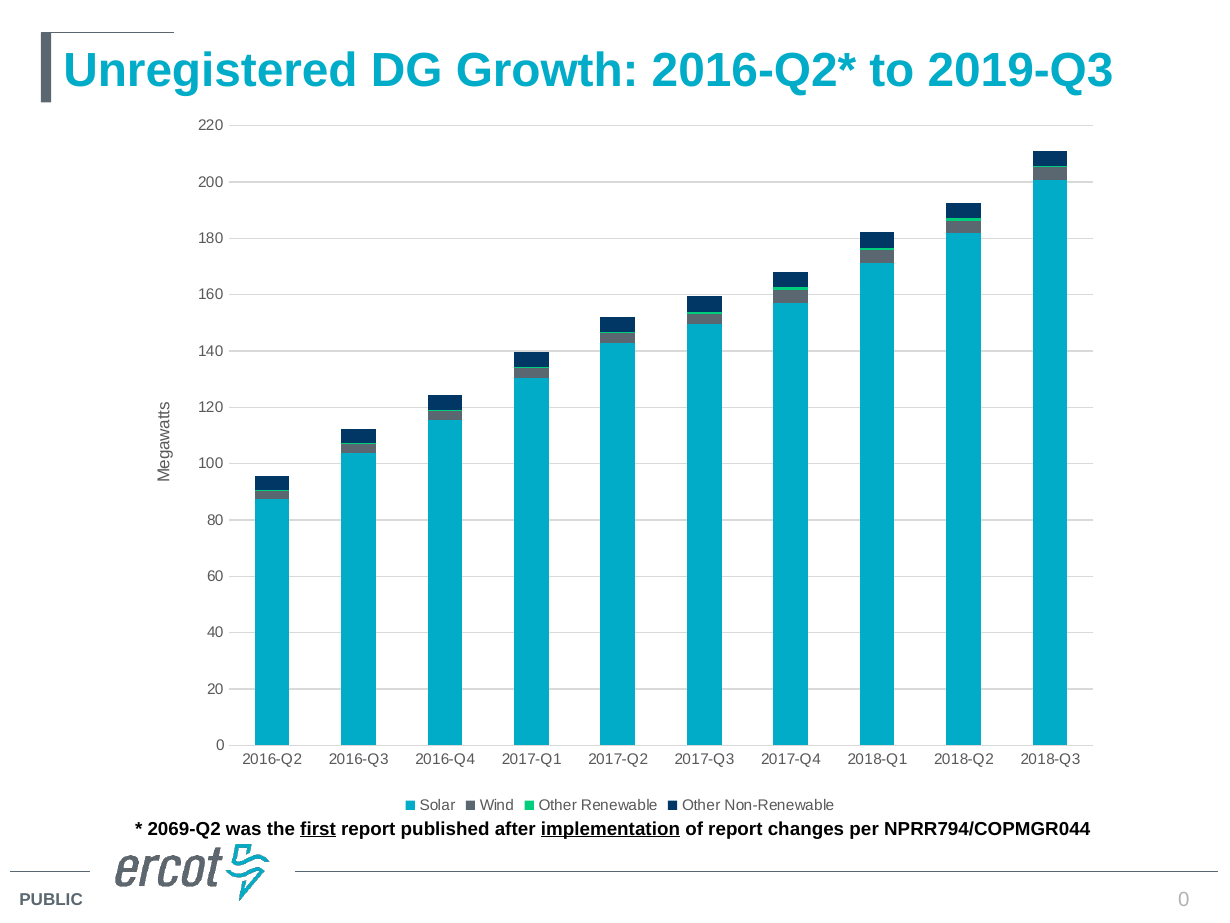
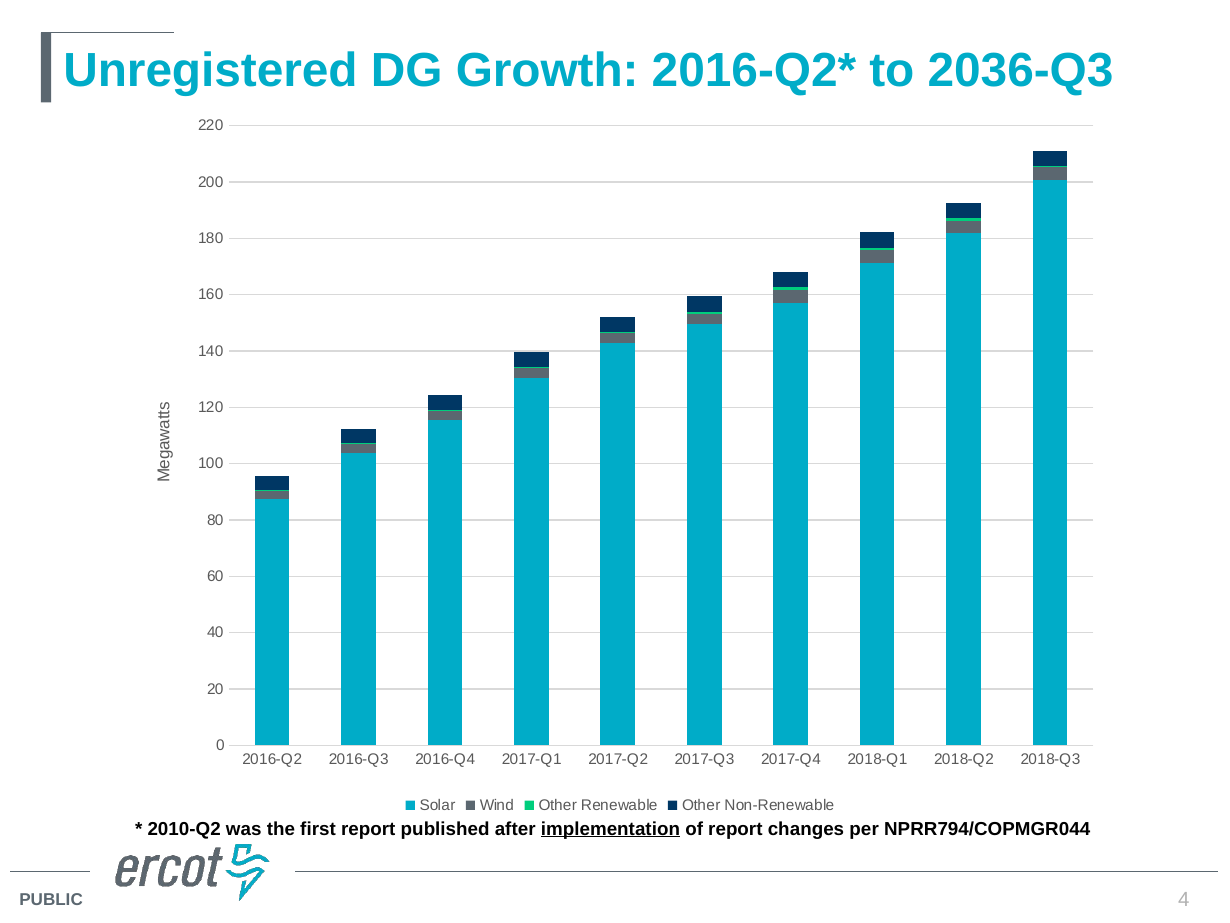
2019-Q3: 2019-Q3 -> 2036-Q3
2069-Q2: 2069-Q2 -> 2010-Q2
first underline: present -> none
0 at (1184, 899): 0 -> 4
